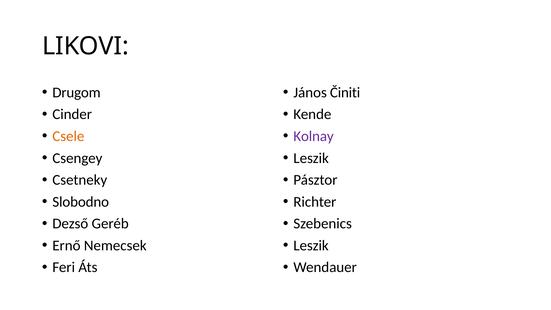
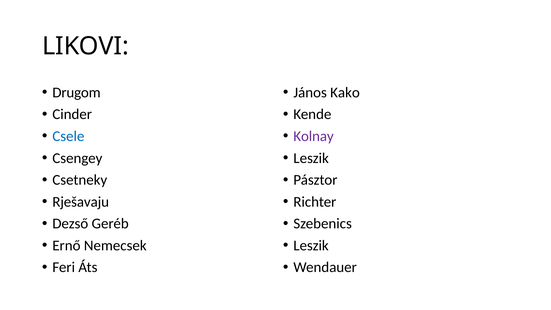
Činiti: Činiti -> Kako
Csele colour: orange -> blue
Slobodno: Slobodno -> Rješavaju
